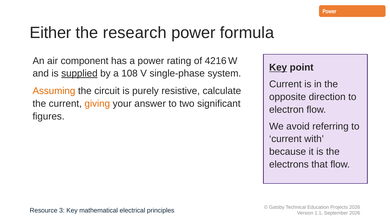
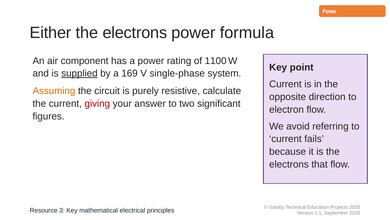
research at (135, 33): research -> electrons
4216: 4216 -> 1100
Key at (278, 67) underline: present -> none
108: 108 -> 169
giving colour: orange -> red
with: with -> fails
